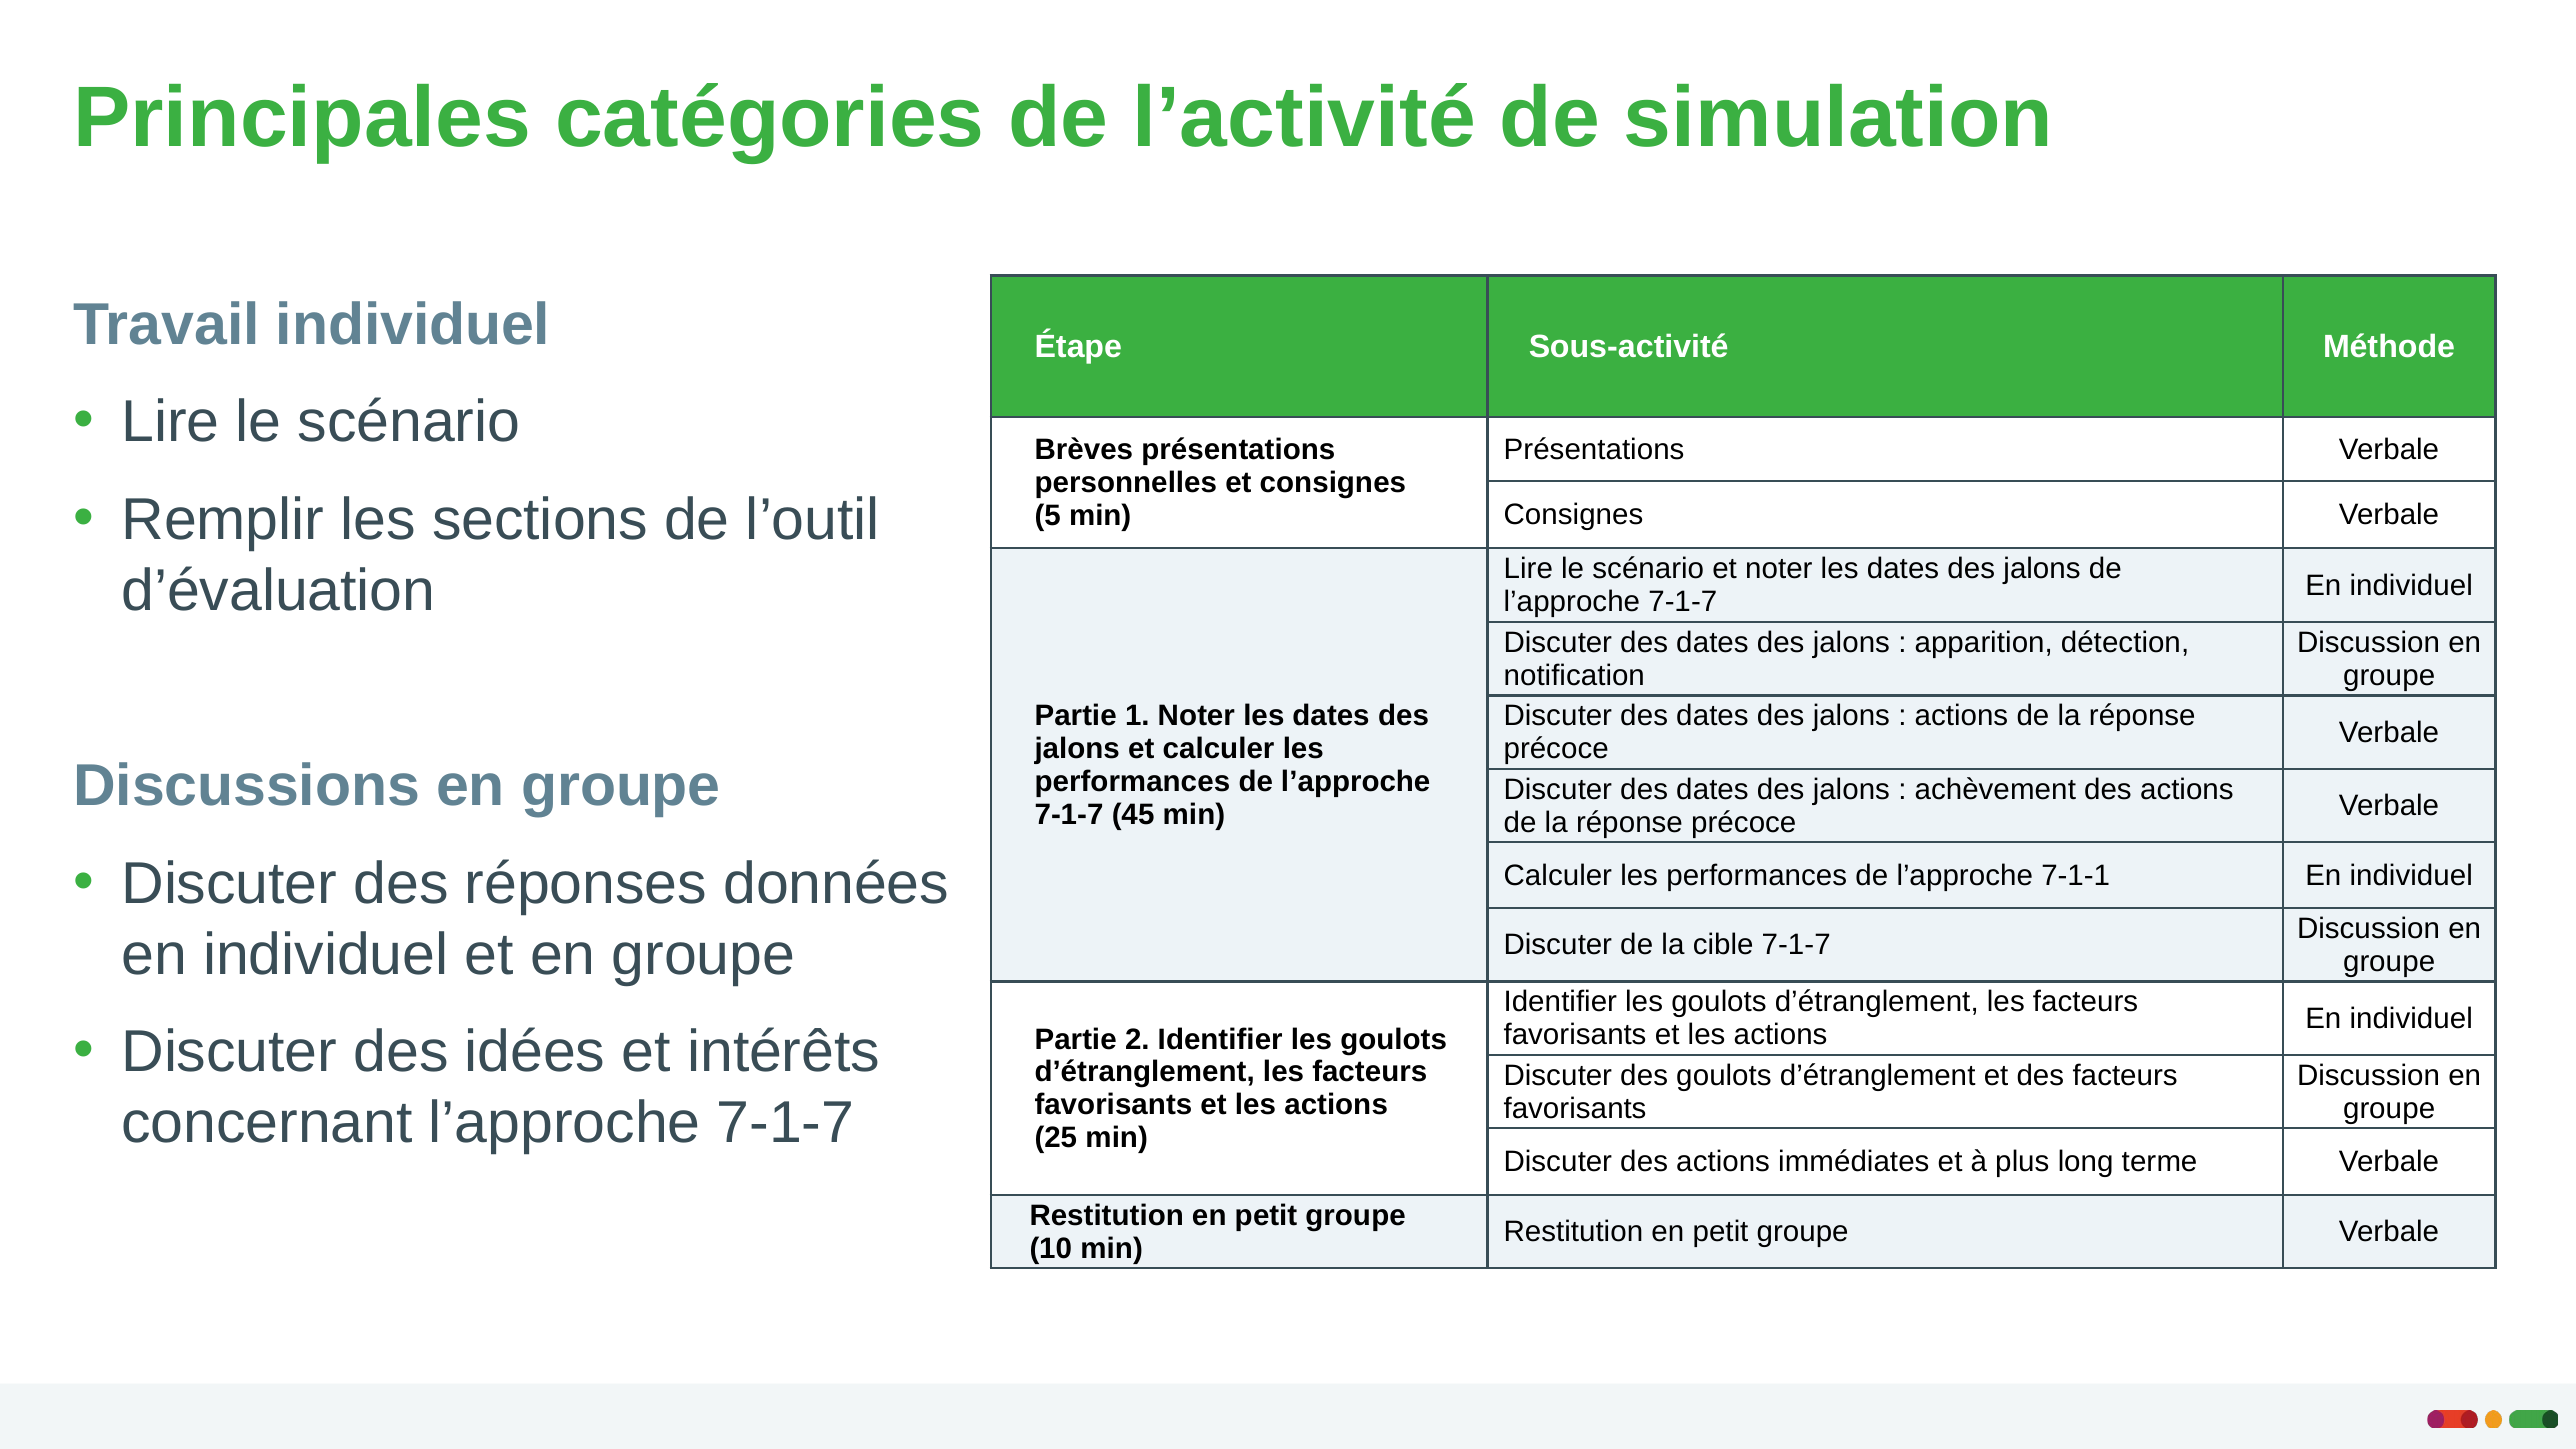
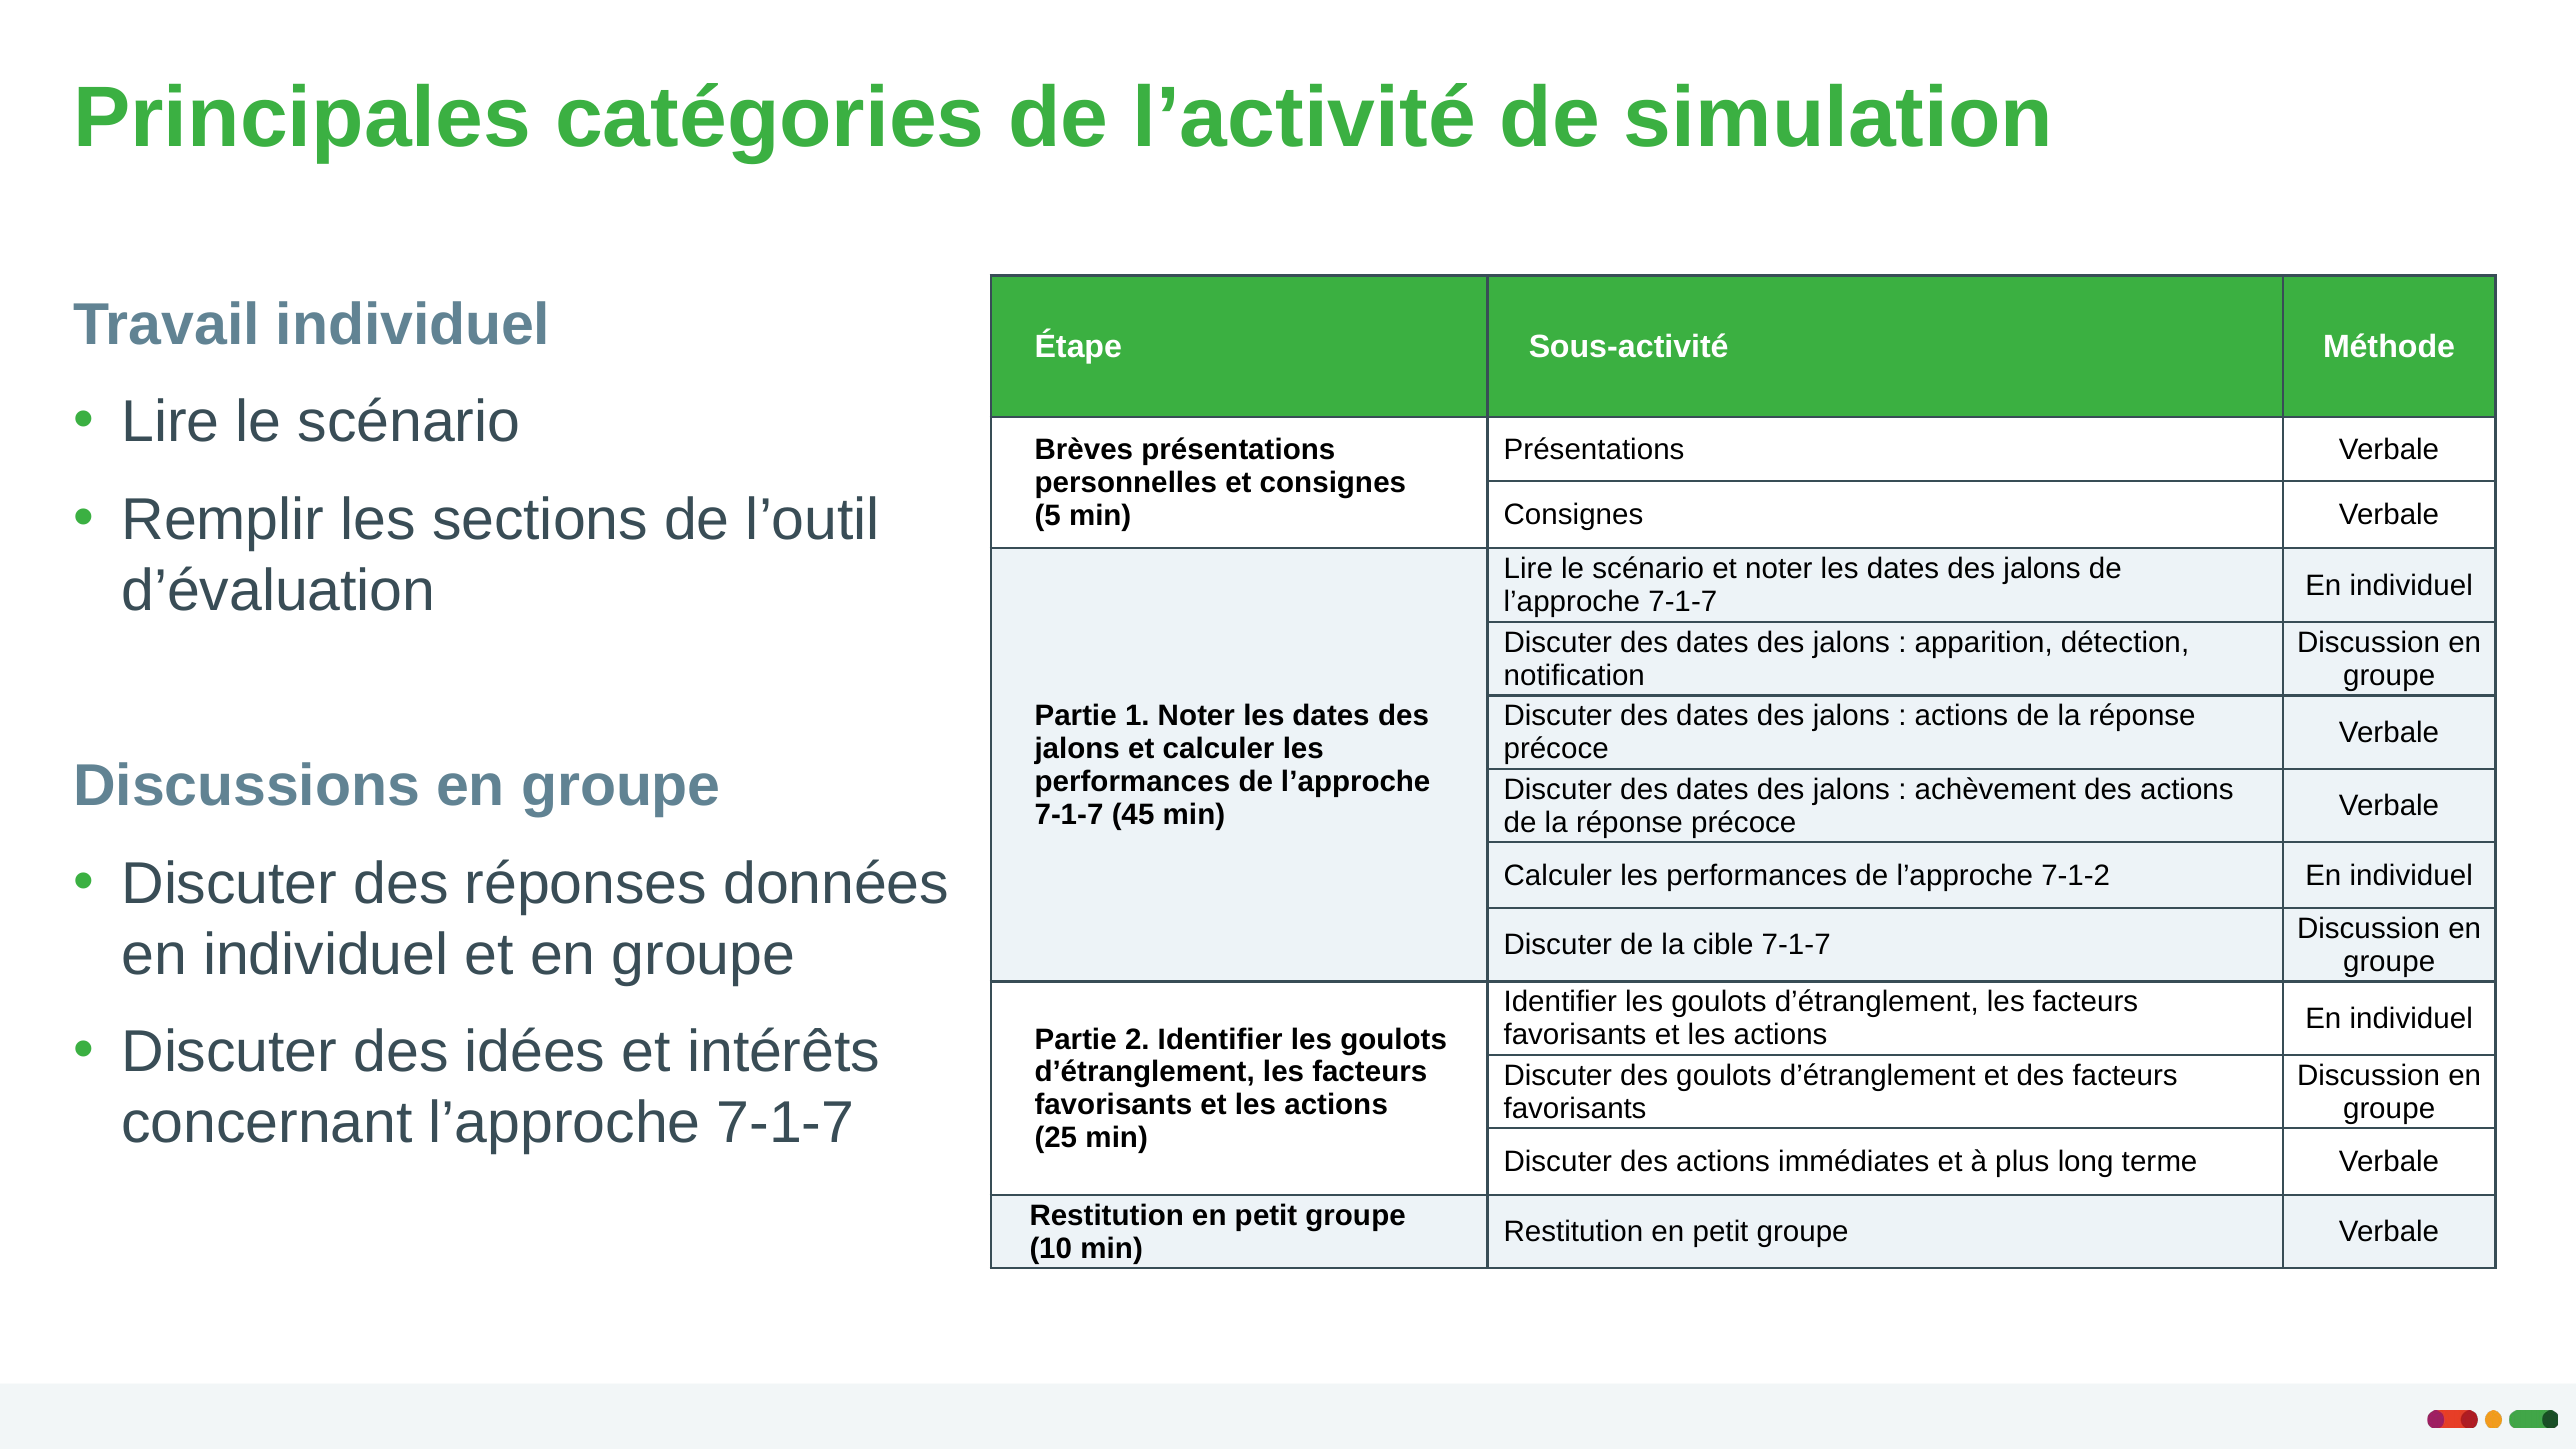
7-1-1: 7-1-1 -> 7-1-2
